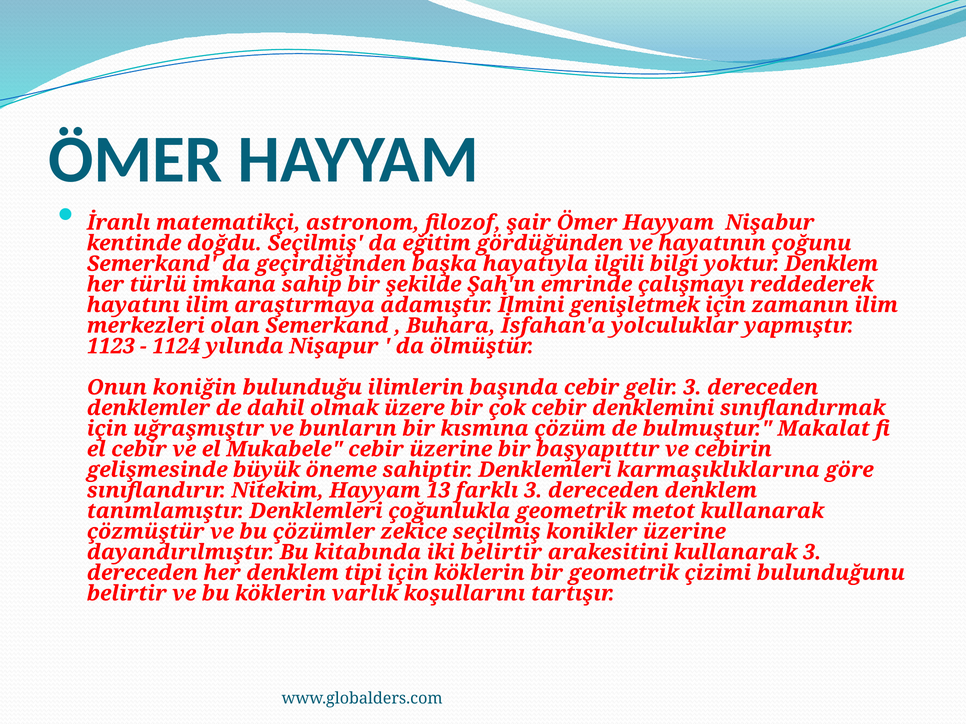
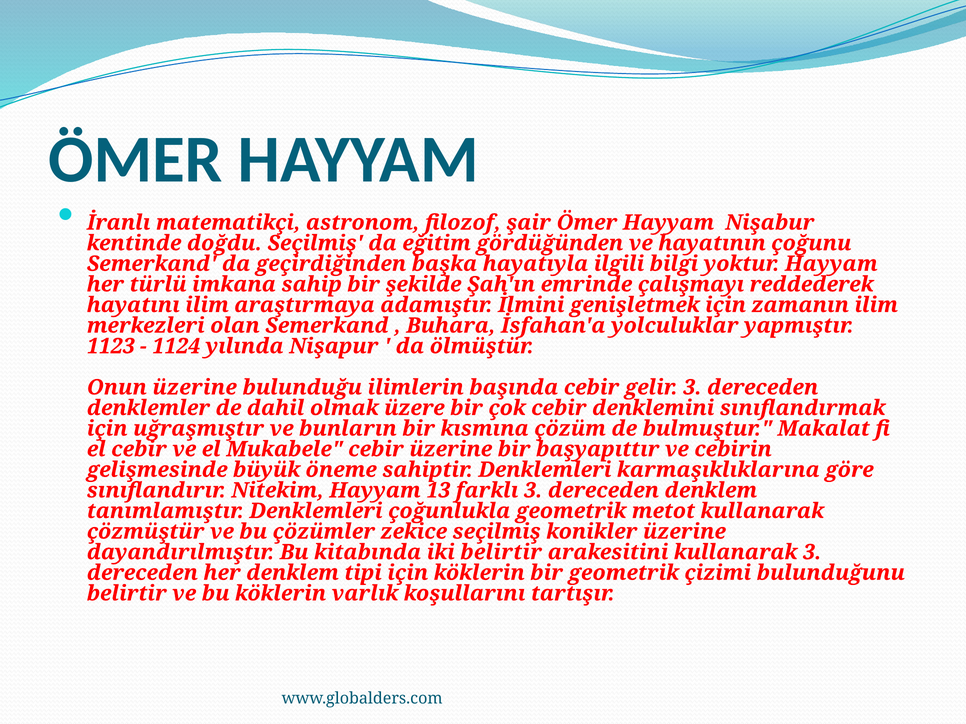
yoktur Denklem: Denklem -> Hayyam
Onun koniğin: koniğin -> üzerine
